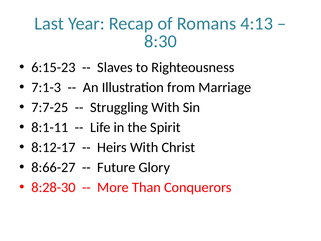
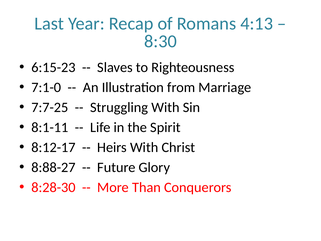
7:1-3: 7:1-3 -> 7:1-0
8:66-27: 8:66-27 -> 8:88-27
